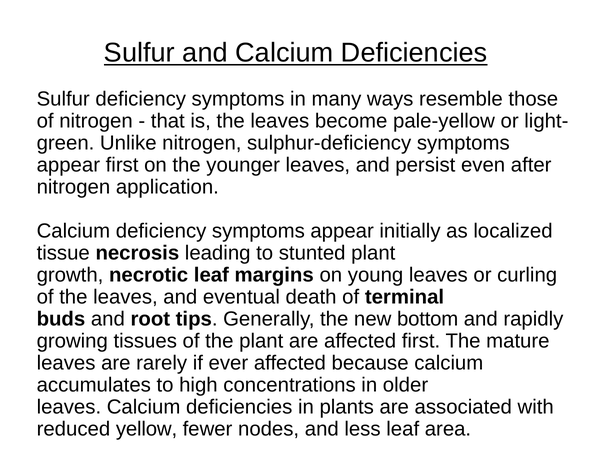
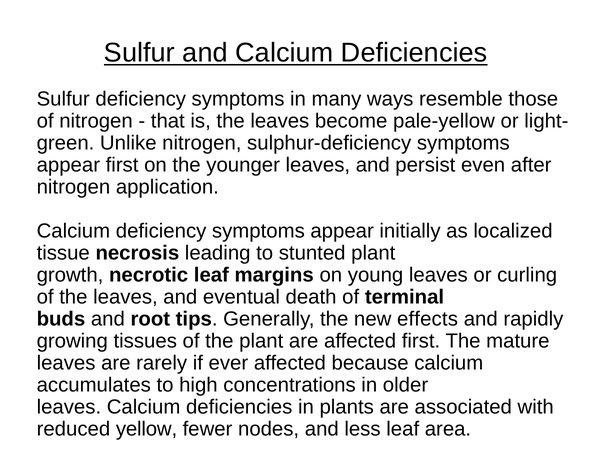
bottom: bottom -> effects
